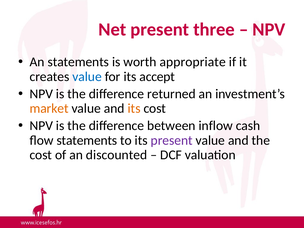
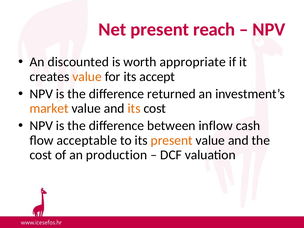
three: three -> reach
An statements: statements -> discounted
value at (87, 77) colour: blue -> orange
flow statements: statements -> acceptable
present at (172, 140) colour: purple -> orange
discounted: discounted -> production
